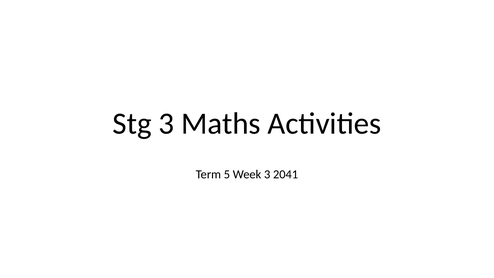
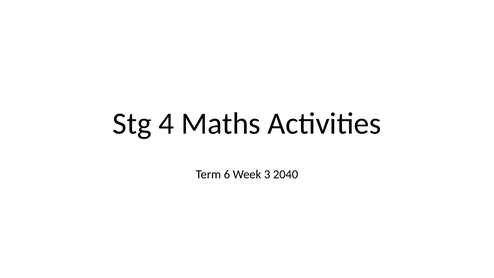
Stg 3: 3 -> 4
5: 5 -> 6
2041: 2041 -> 2040
